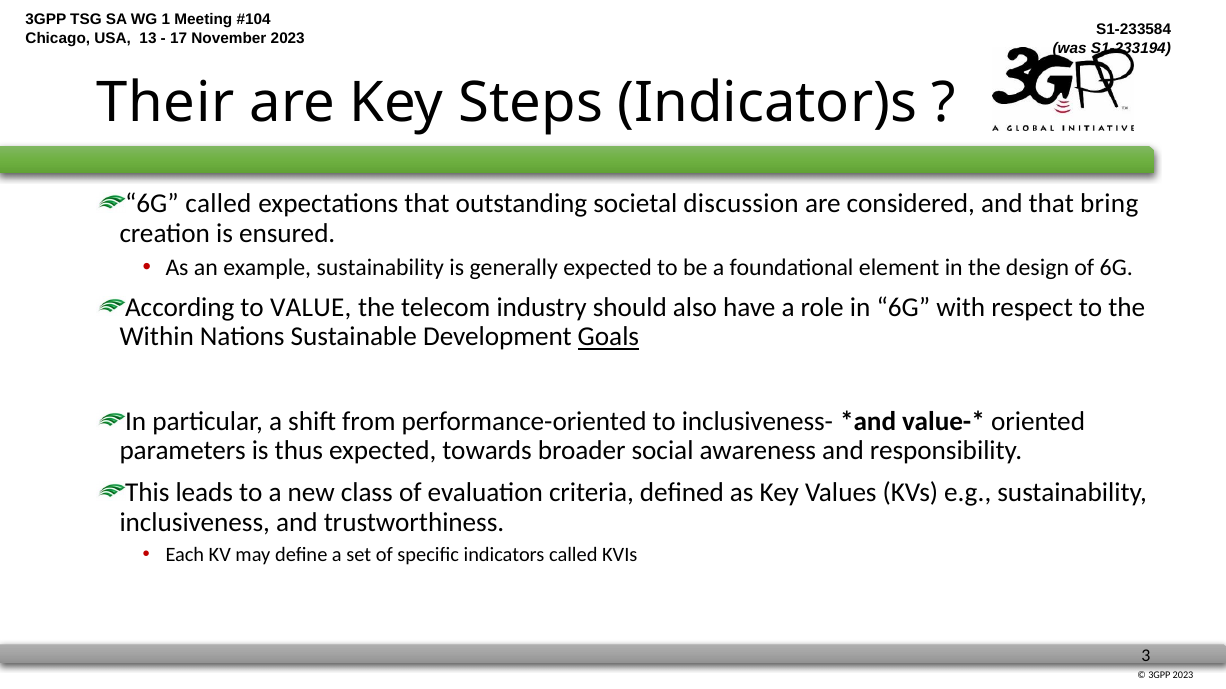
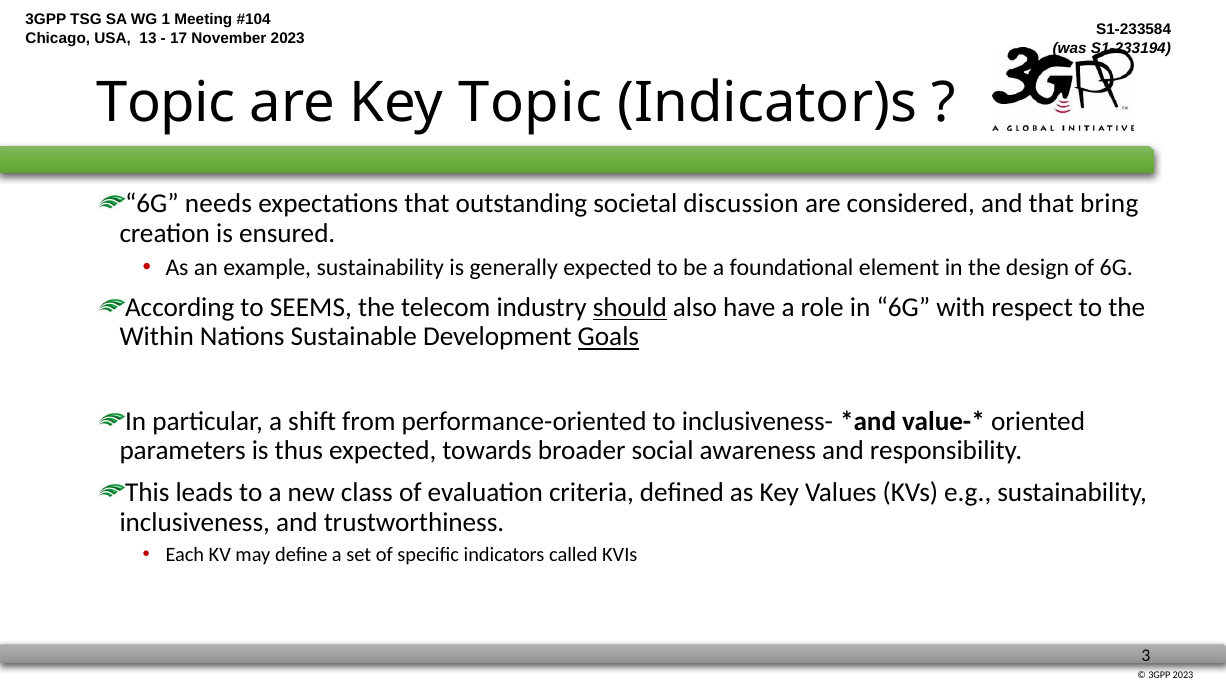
Their at (166, 103): Their -> Topic
Key Steps: Steps -> Topic
6G called: called -> needs
VALUE: VALUE -> SEEMS
should underline: none -> present
